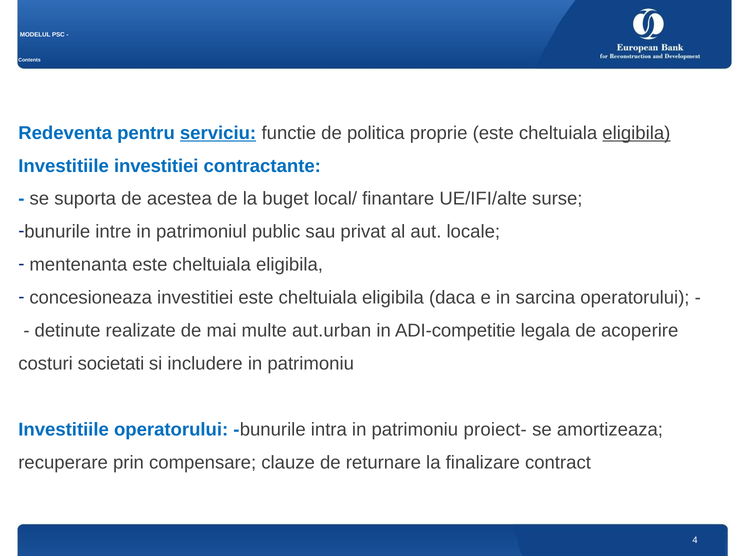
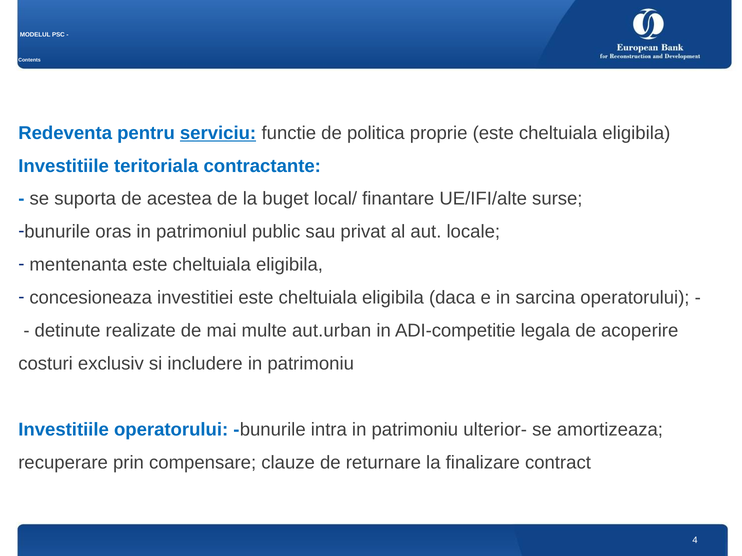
eligibila at (636, 133) underline: present -> none
Investitiile investitiei: investitiei -> teritoriala
intre: intre -> oras
societati: societati -> exclusiv
proiect-: proiect- -> ulterior-
